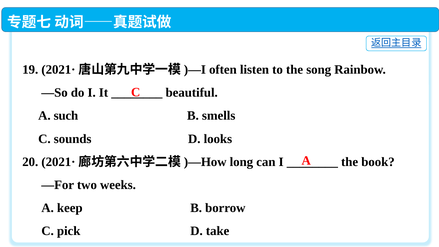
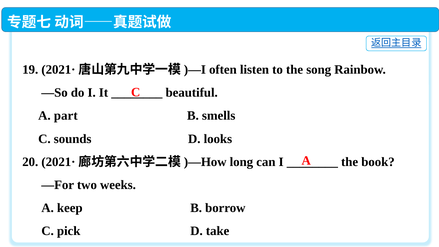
such: such -> part
